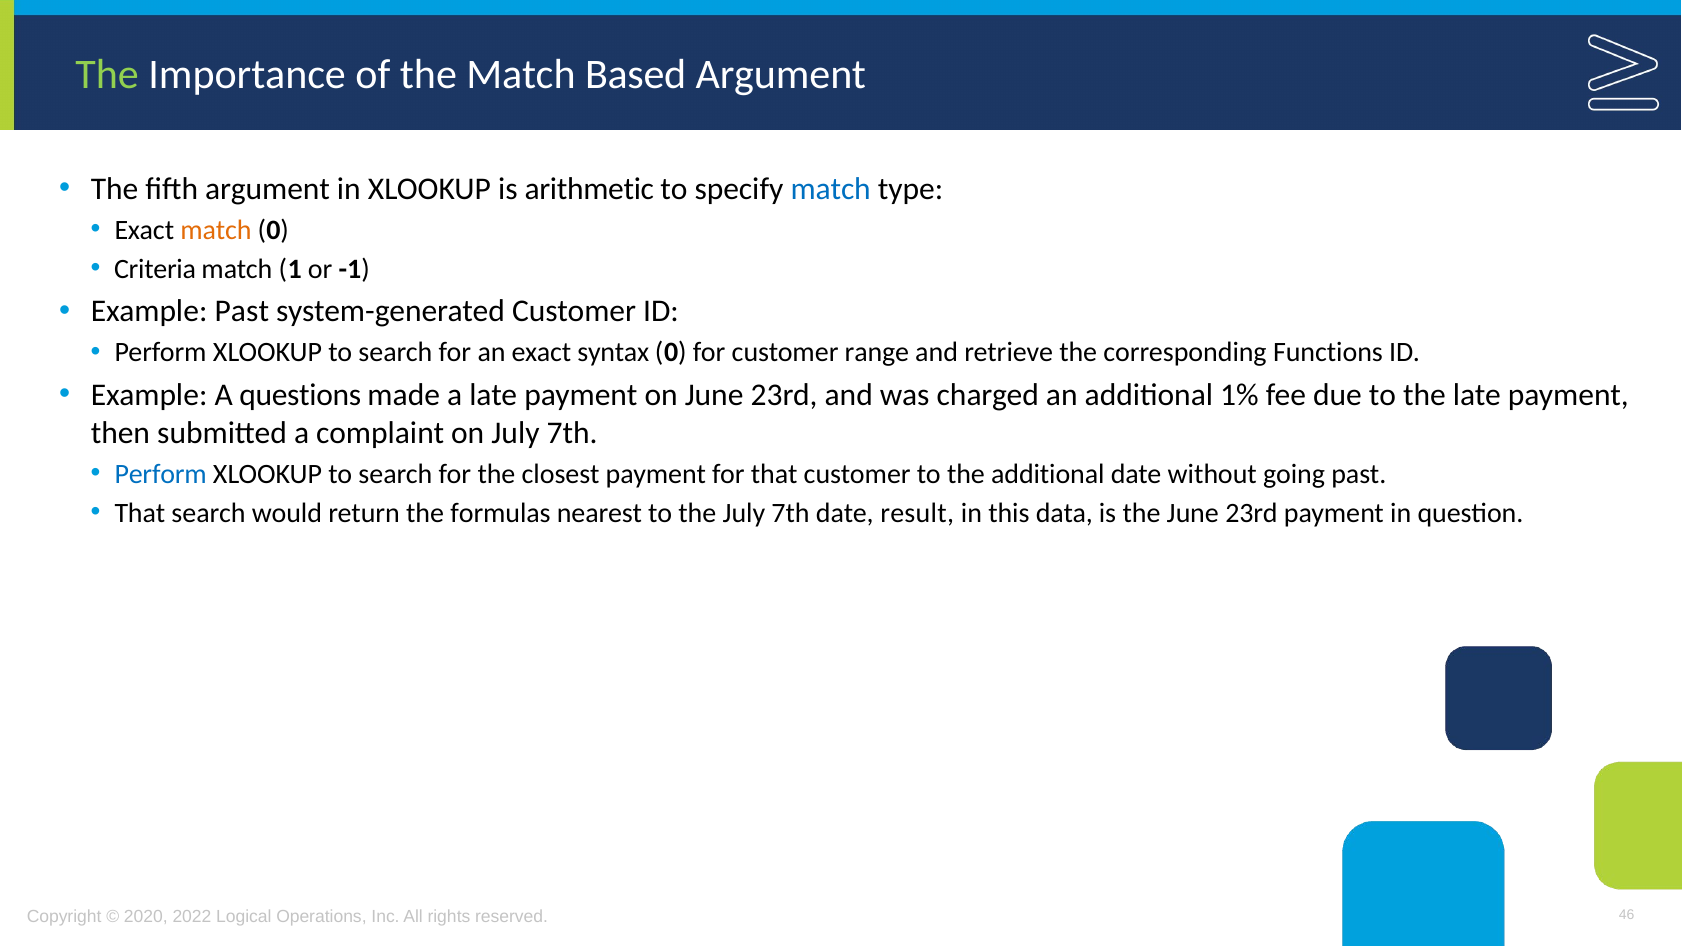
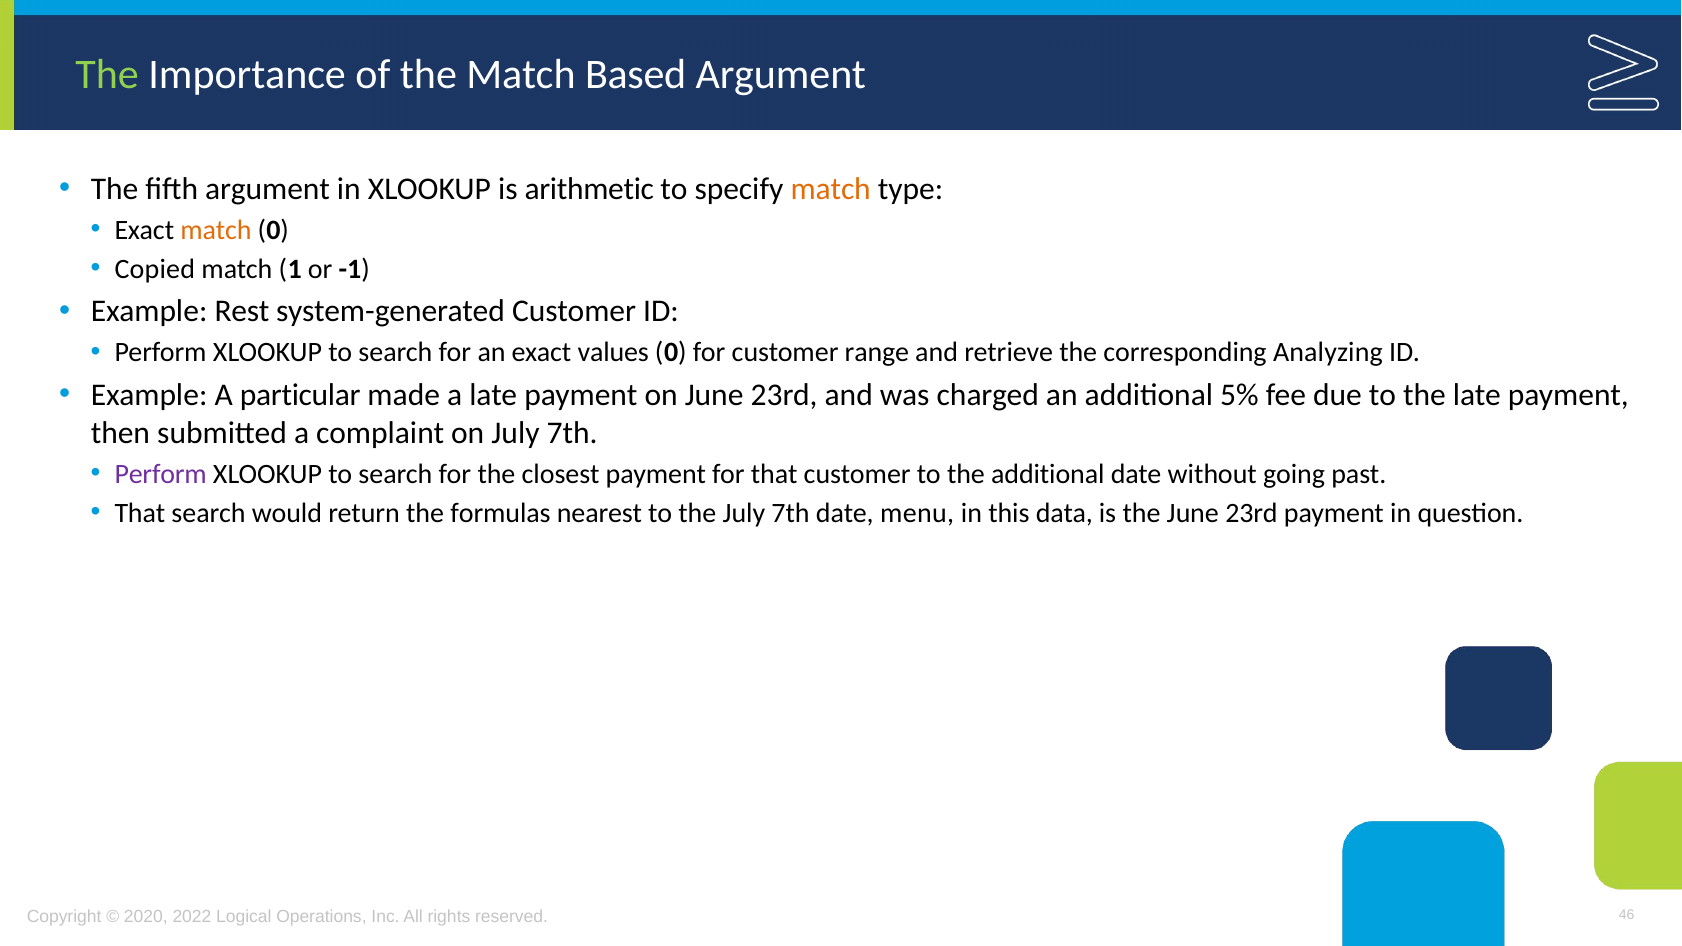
match at (831, 189) colour: blue -> orange
Criteria: Criteria -> Copied
Example Past: Past -> Rest
syntax: syntax -> values
Functions: Functions -> Analyzing
questions: questions -> particular
1%: 1% -> 5%
Perform at (161, 474) colour: blue -> purple
result: result -> menu
